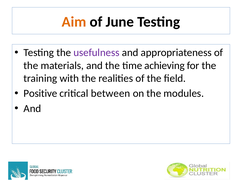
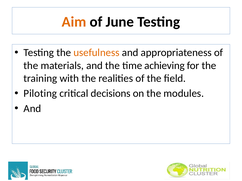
usefulness colour: purple -> orange
Positive: Positive -> Piloting
between: between -> decisions
